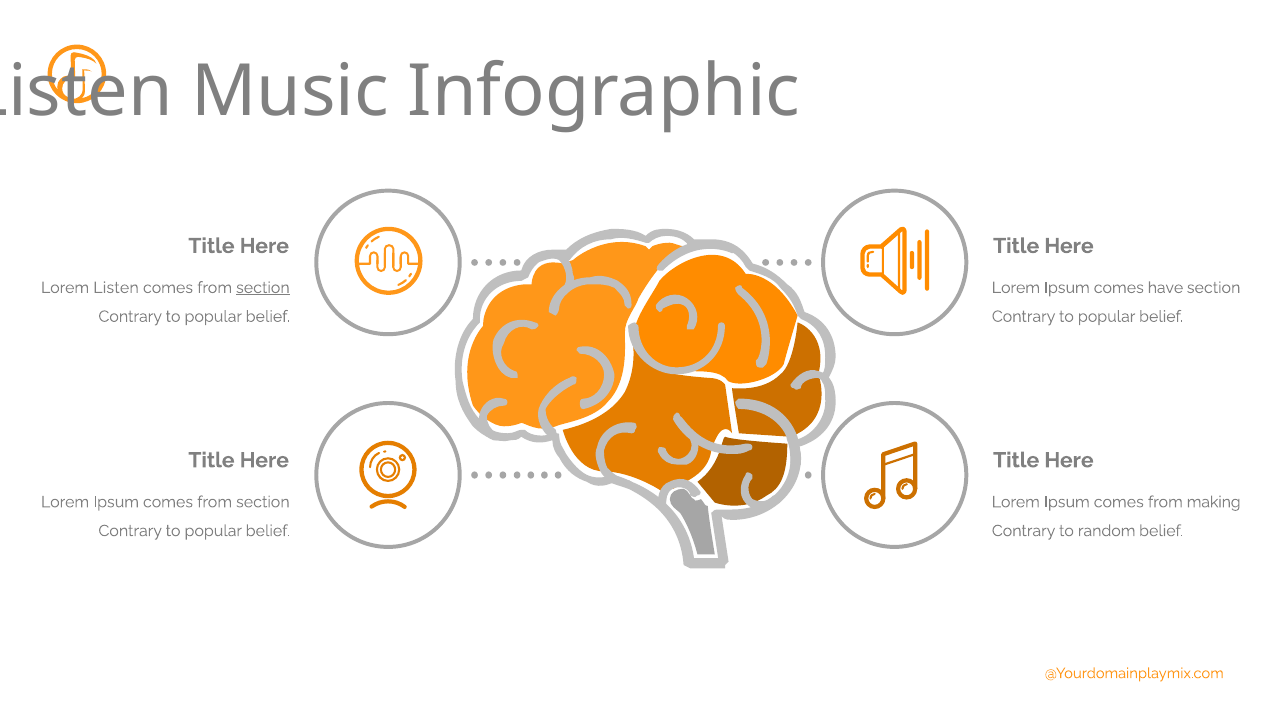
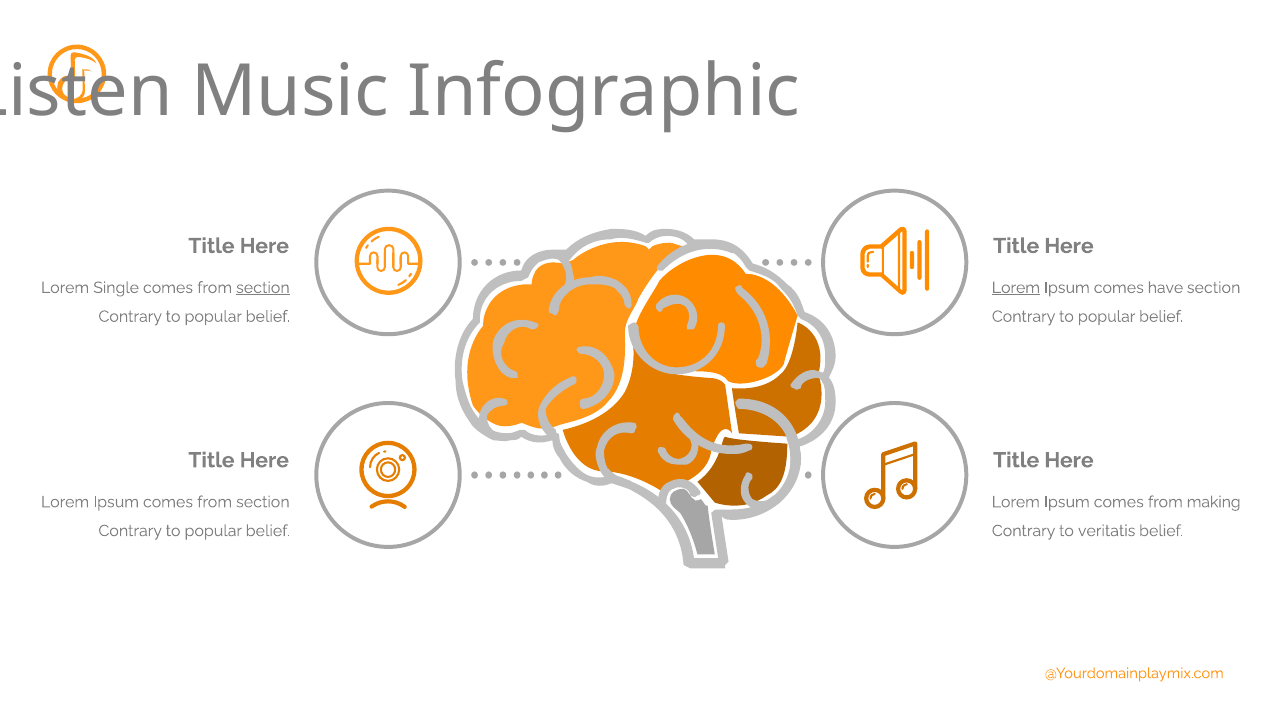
Lorem Listen: Listen -> Single
Lorem at (1016, 288) underline: none -> present
random: random -> veritatis
